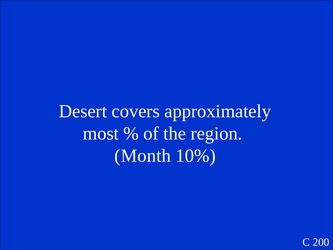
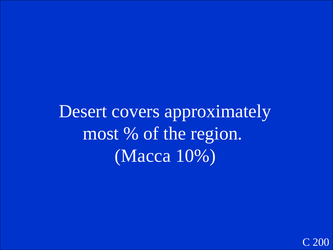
Month: Month -> Macca
